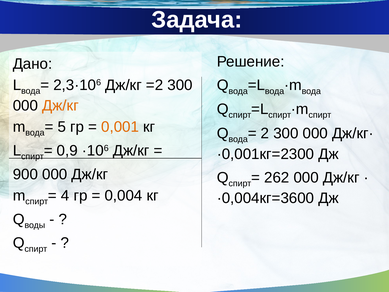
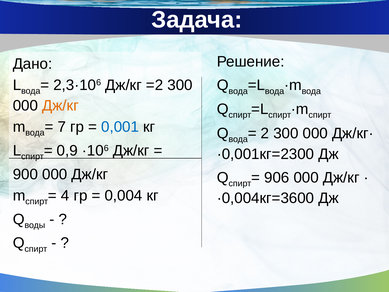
5: 5 -> 7
0,001 colour: orange -> blue
262: 262 -> 906
